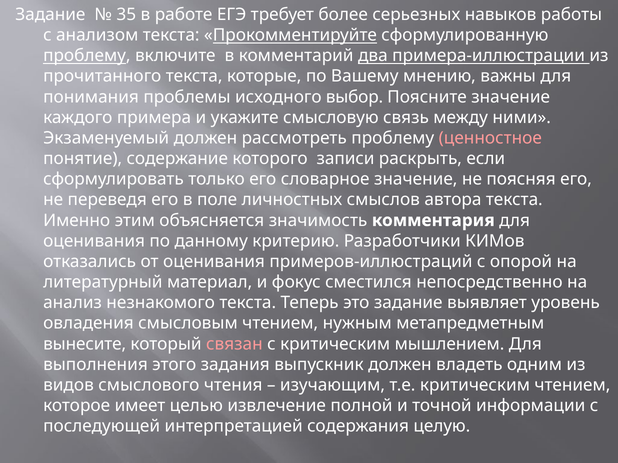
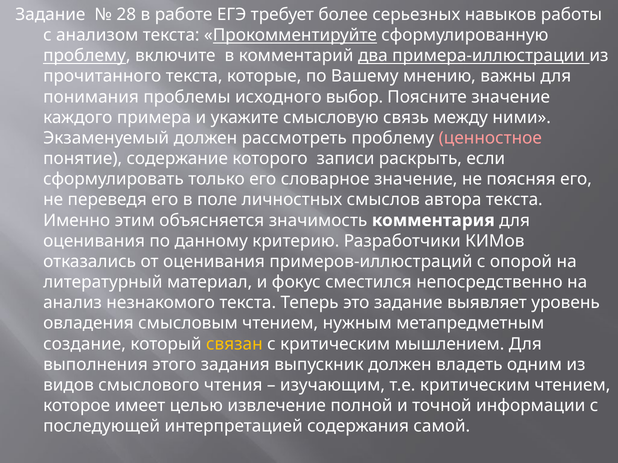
35: 35 -> 28
вынесите: вынесите -> создание
связан colour: pink -> yellow
целую: целую -> самой
